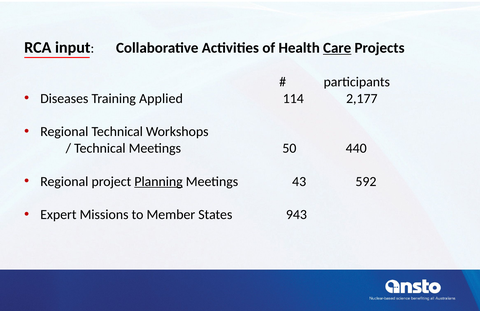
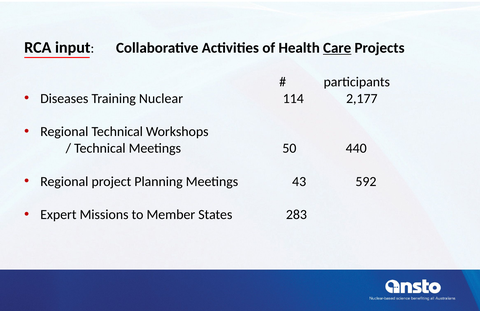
Applied: Applied -> Nuclear
Planning underline: present -> none
943: 943 -> 283
